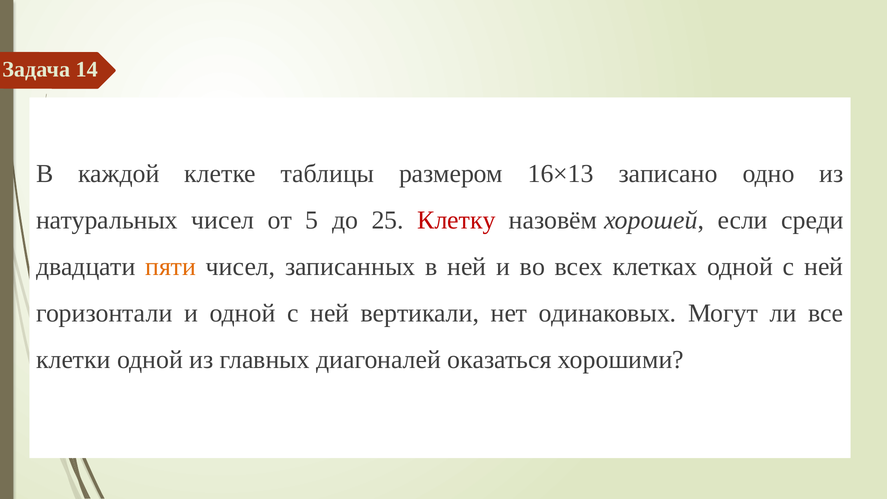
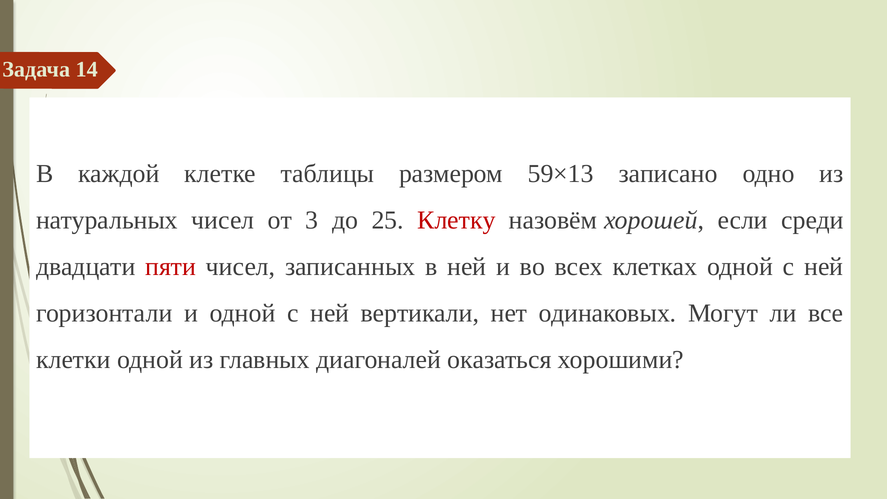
16×13: 16×13 -> 59×13
5: 5 -> 3
пяти colour: orange -> red
